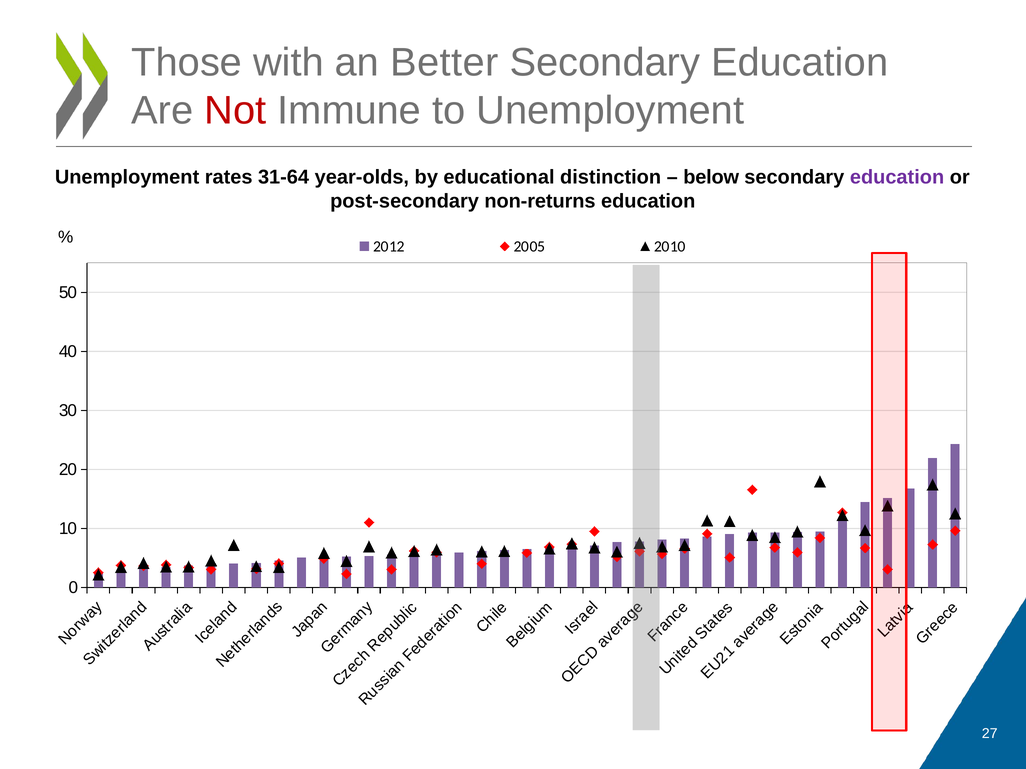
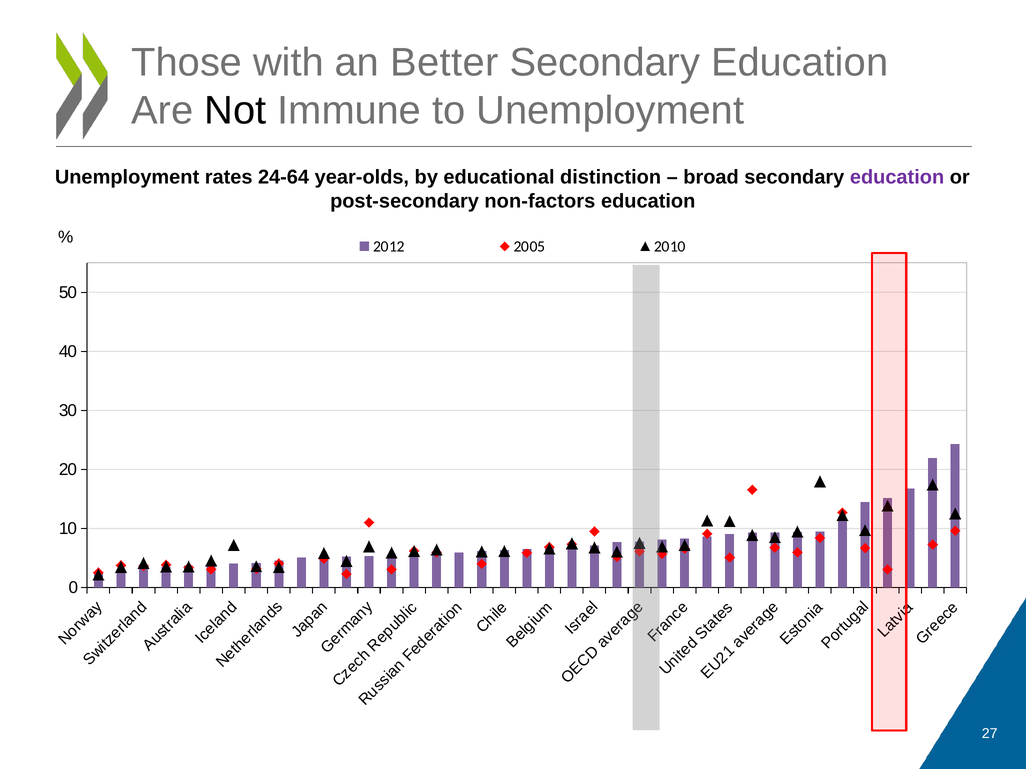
Not colour: red -> black
31-64: 31-64 -> 24-64
below: below -> broad
non-returns: non-returns -> non-factors
